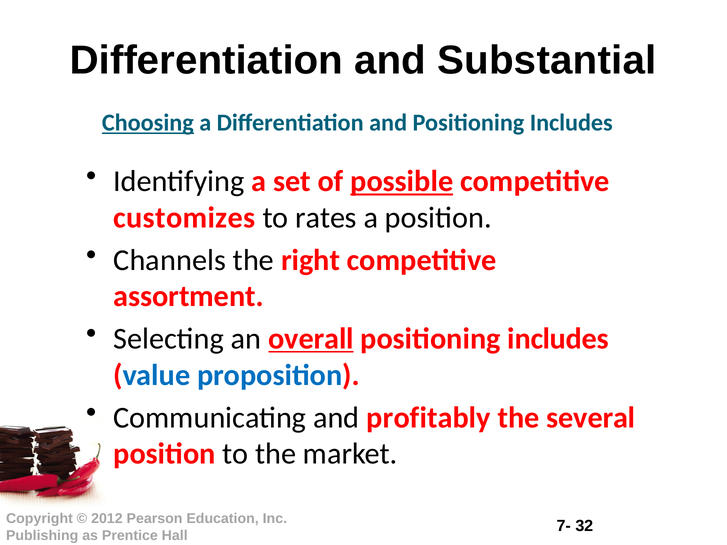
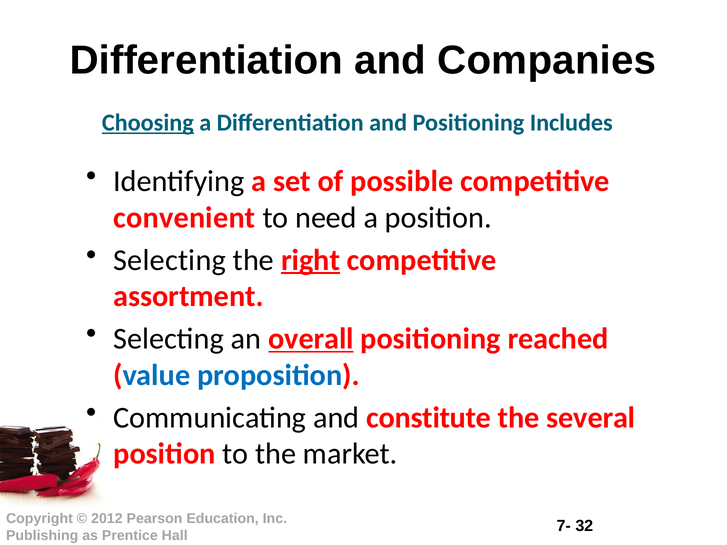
Substantial: Substantial -> Companies
possible underline: present -> none
customizes: customizes -> convenient
rates: rates -> need
Channels at (170, 260): Channels -> Selecting
right underline: none -> present
includes at (558, 339): includes -> reached
profitably: profitably -> constitute
